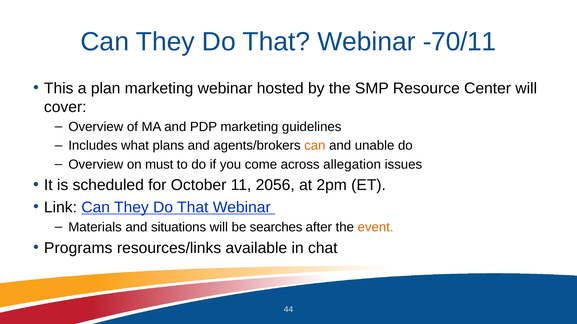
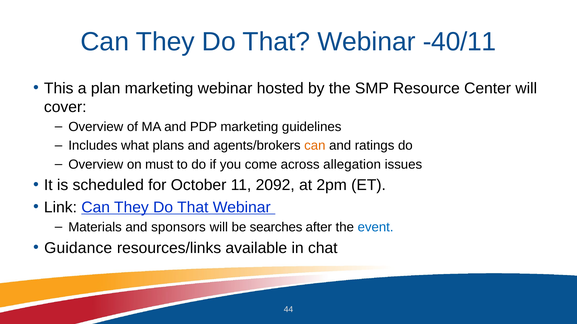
-70/11: -70/11 -> -40/11
unable: unable -> ratings
2056: 2056 -> 2092
situations: situations -> sponsors
event colour: orange -> blue
Programs: Programs -> Guidance
